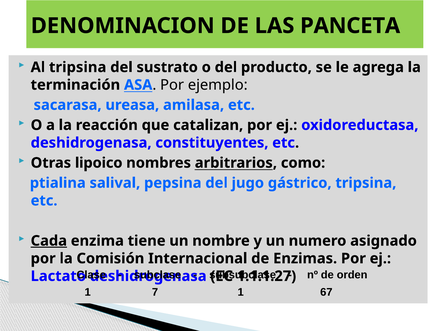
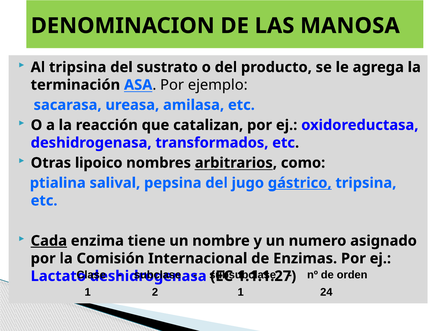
PANCETA: PANCETA -> MANOSA
constituyentes: constituyentes -> transformados
gástrico underline: none -> present
7: 7 -> 2
67: 67 -> 24
